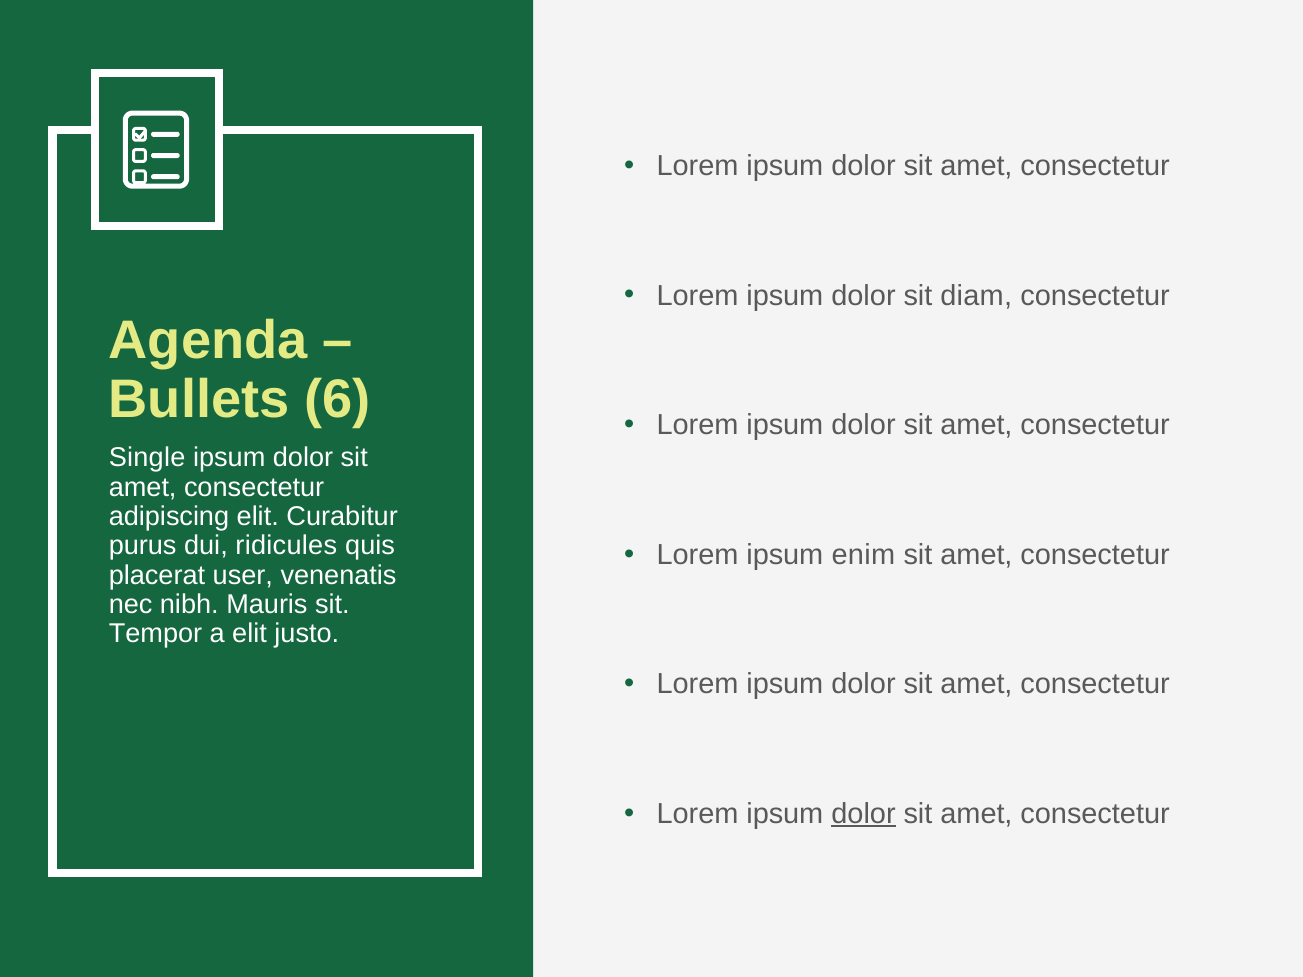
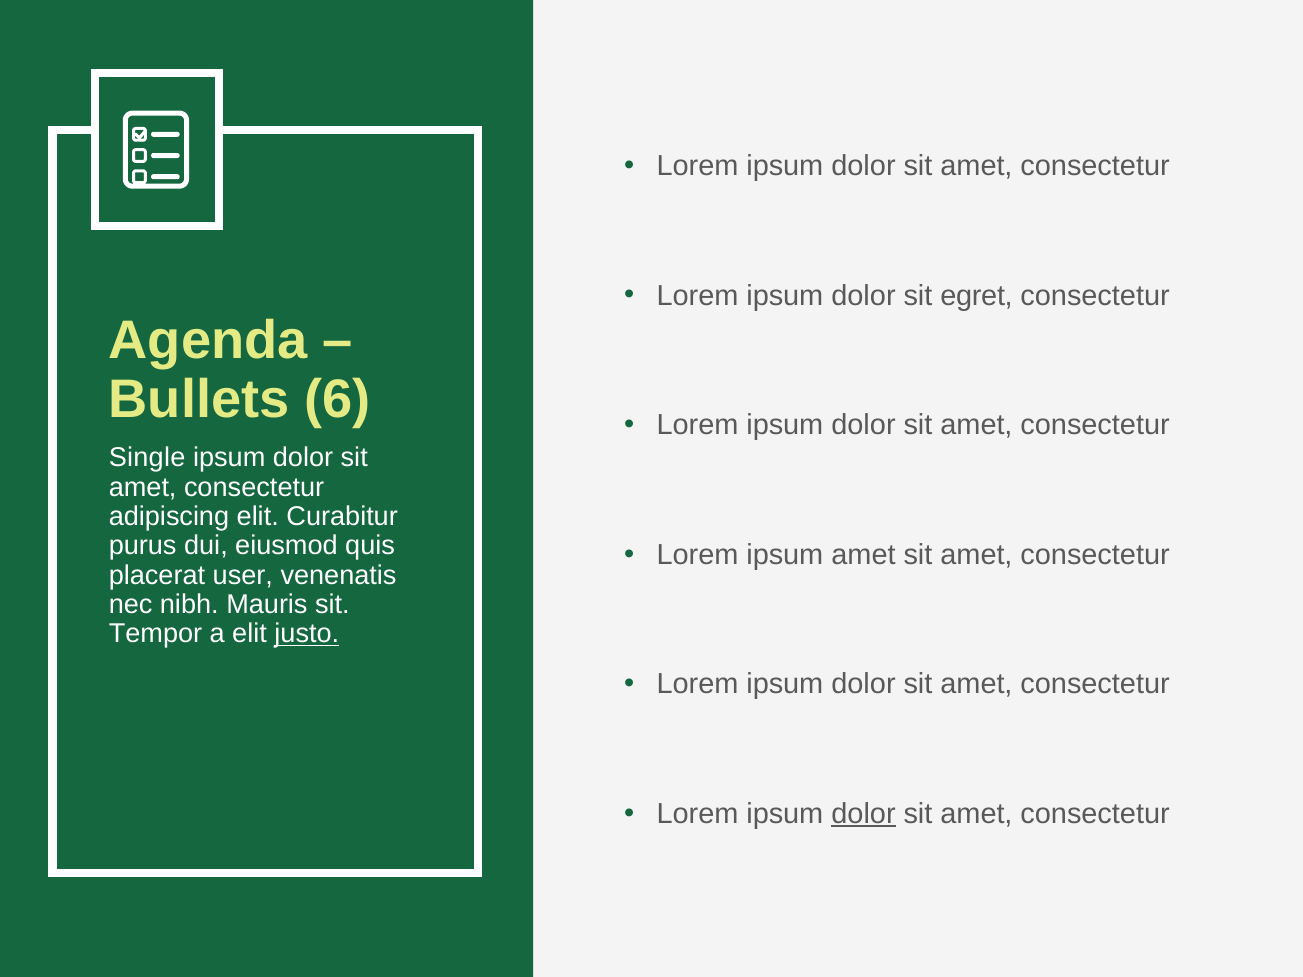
diam: diam -> egret
ridicules: ridicules -> eiusmod
ipsum enim: enim -> amet
justo underline: none -> present
